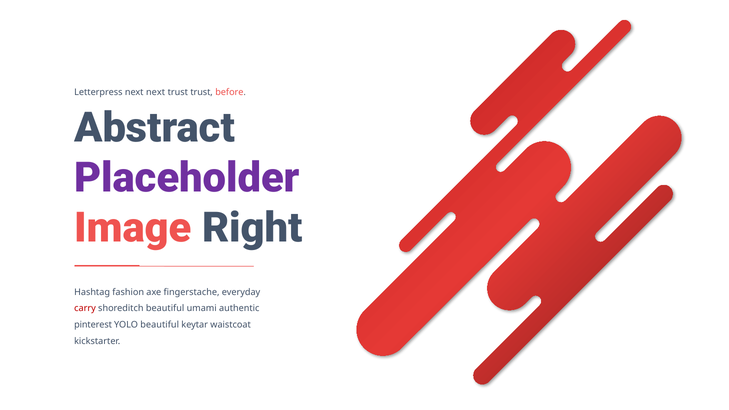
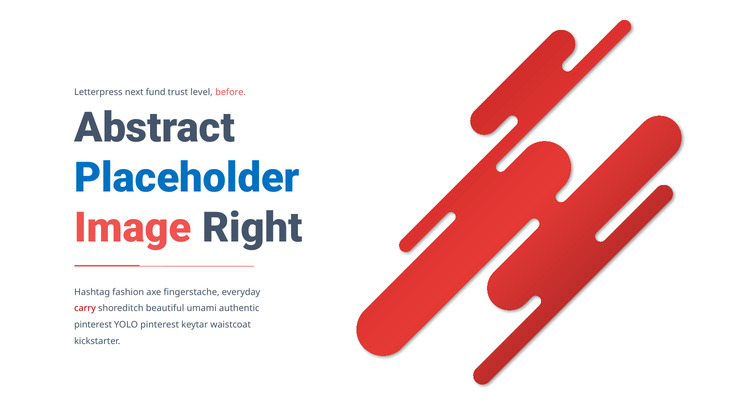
next next: next -> fund
trust trust: trust -> level
Placeholder colour: purple -> blue
YOLO beautiful: beautiful -> pinterest
